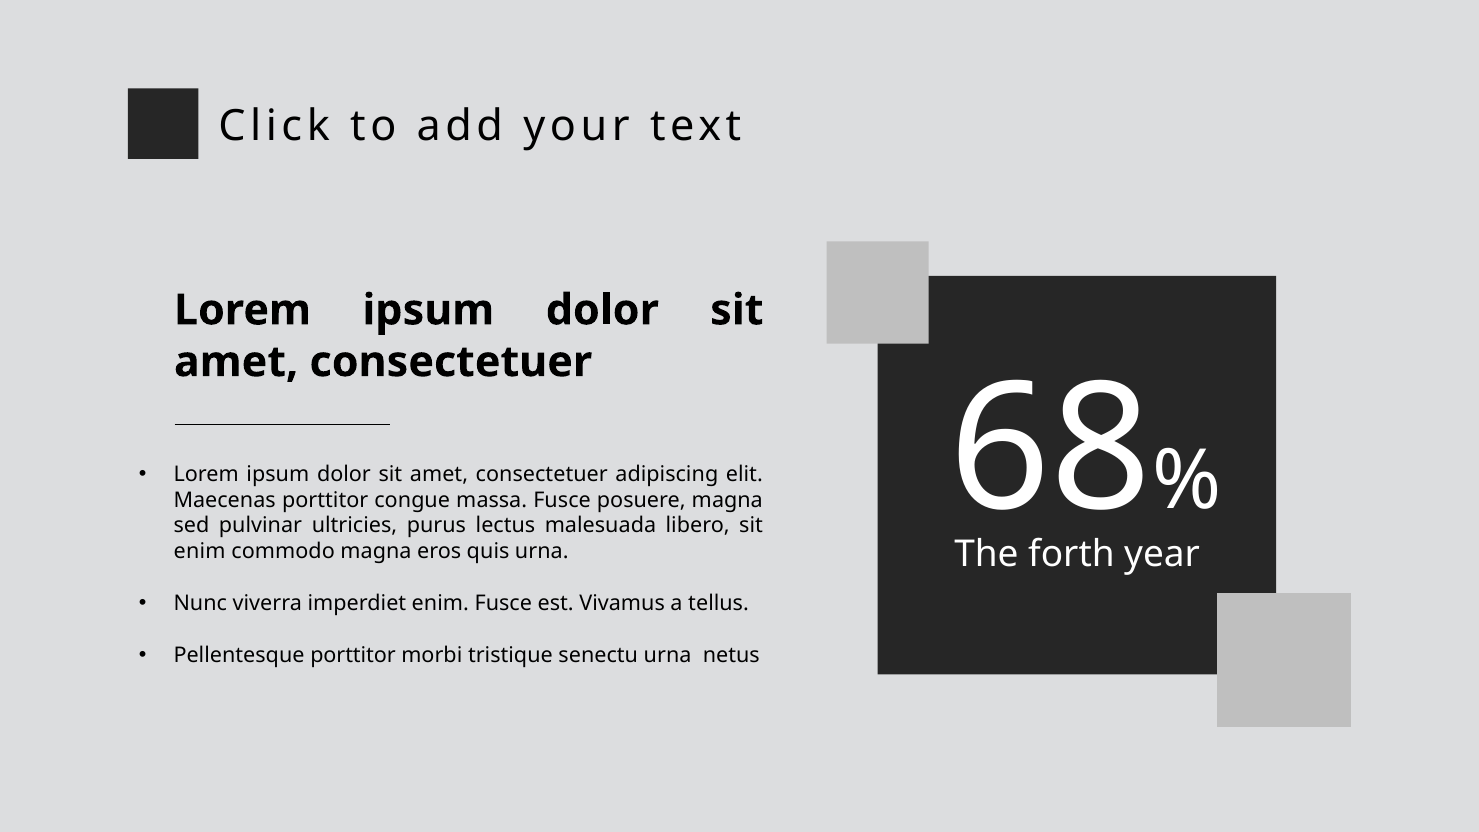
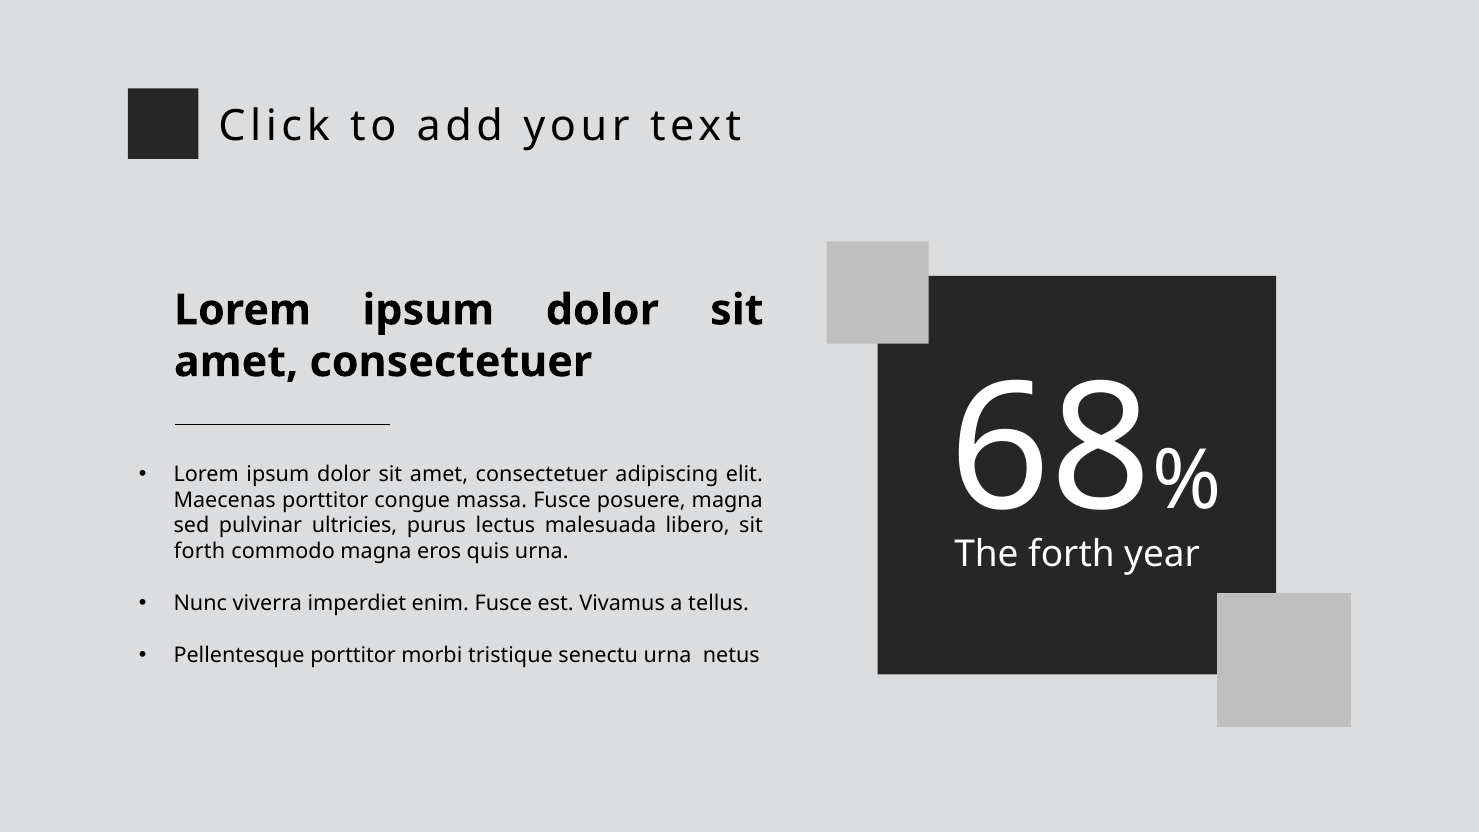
enim at (200, 552): enim -> forth
